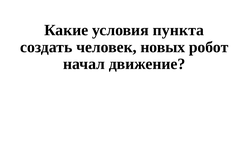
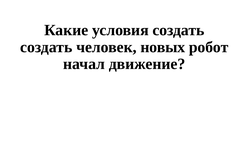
условия пункта: пункта -> создать
